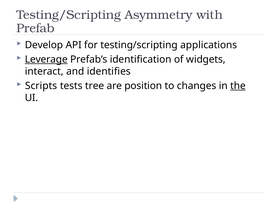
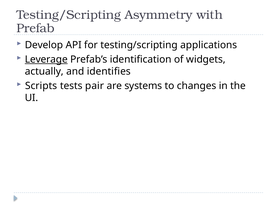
interact: interact -> actually
tree: tree -> pair
position: position -> systems
the underline: present -> none
